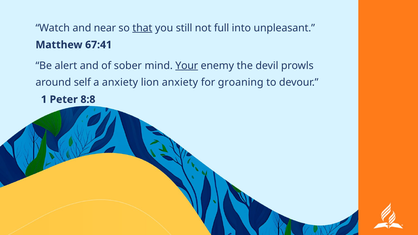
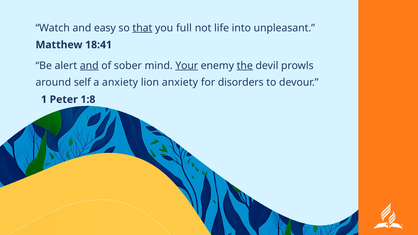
near: near -> easy
still: still -> full
full: full -> life
67:41: 67:41 -> 18:41
and at (89, 66) underline: none -> present
the underline: none -> present
groaning: groaning -> disorders
8:8: 8:8 -> 1:8
